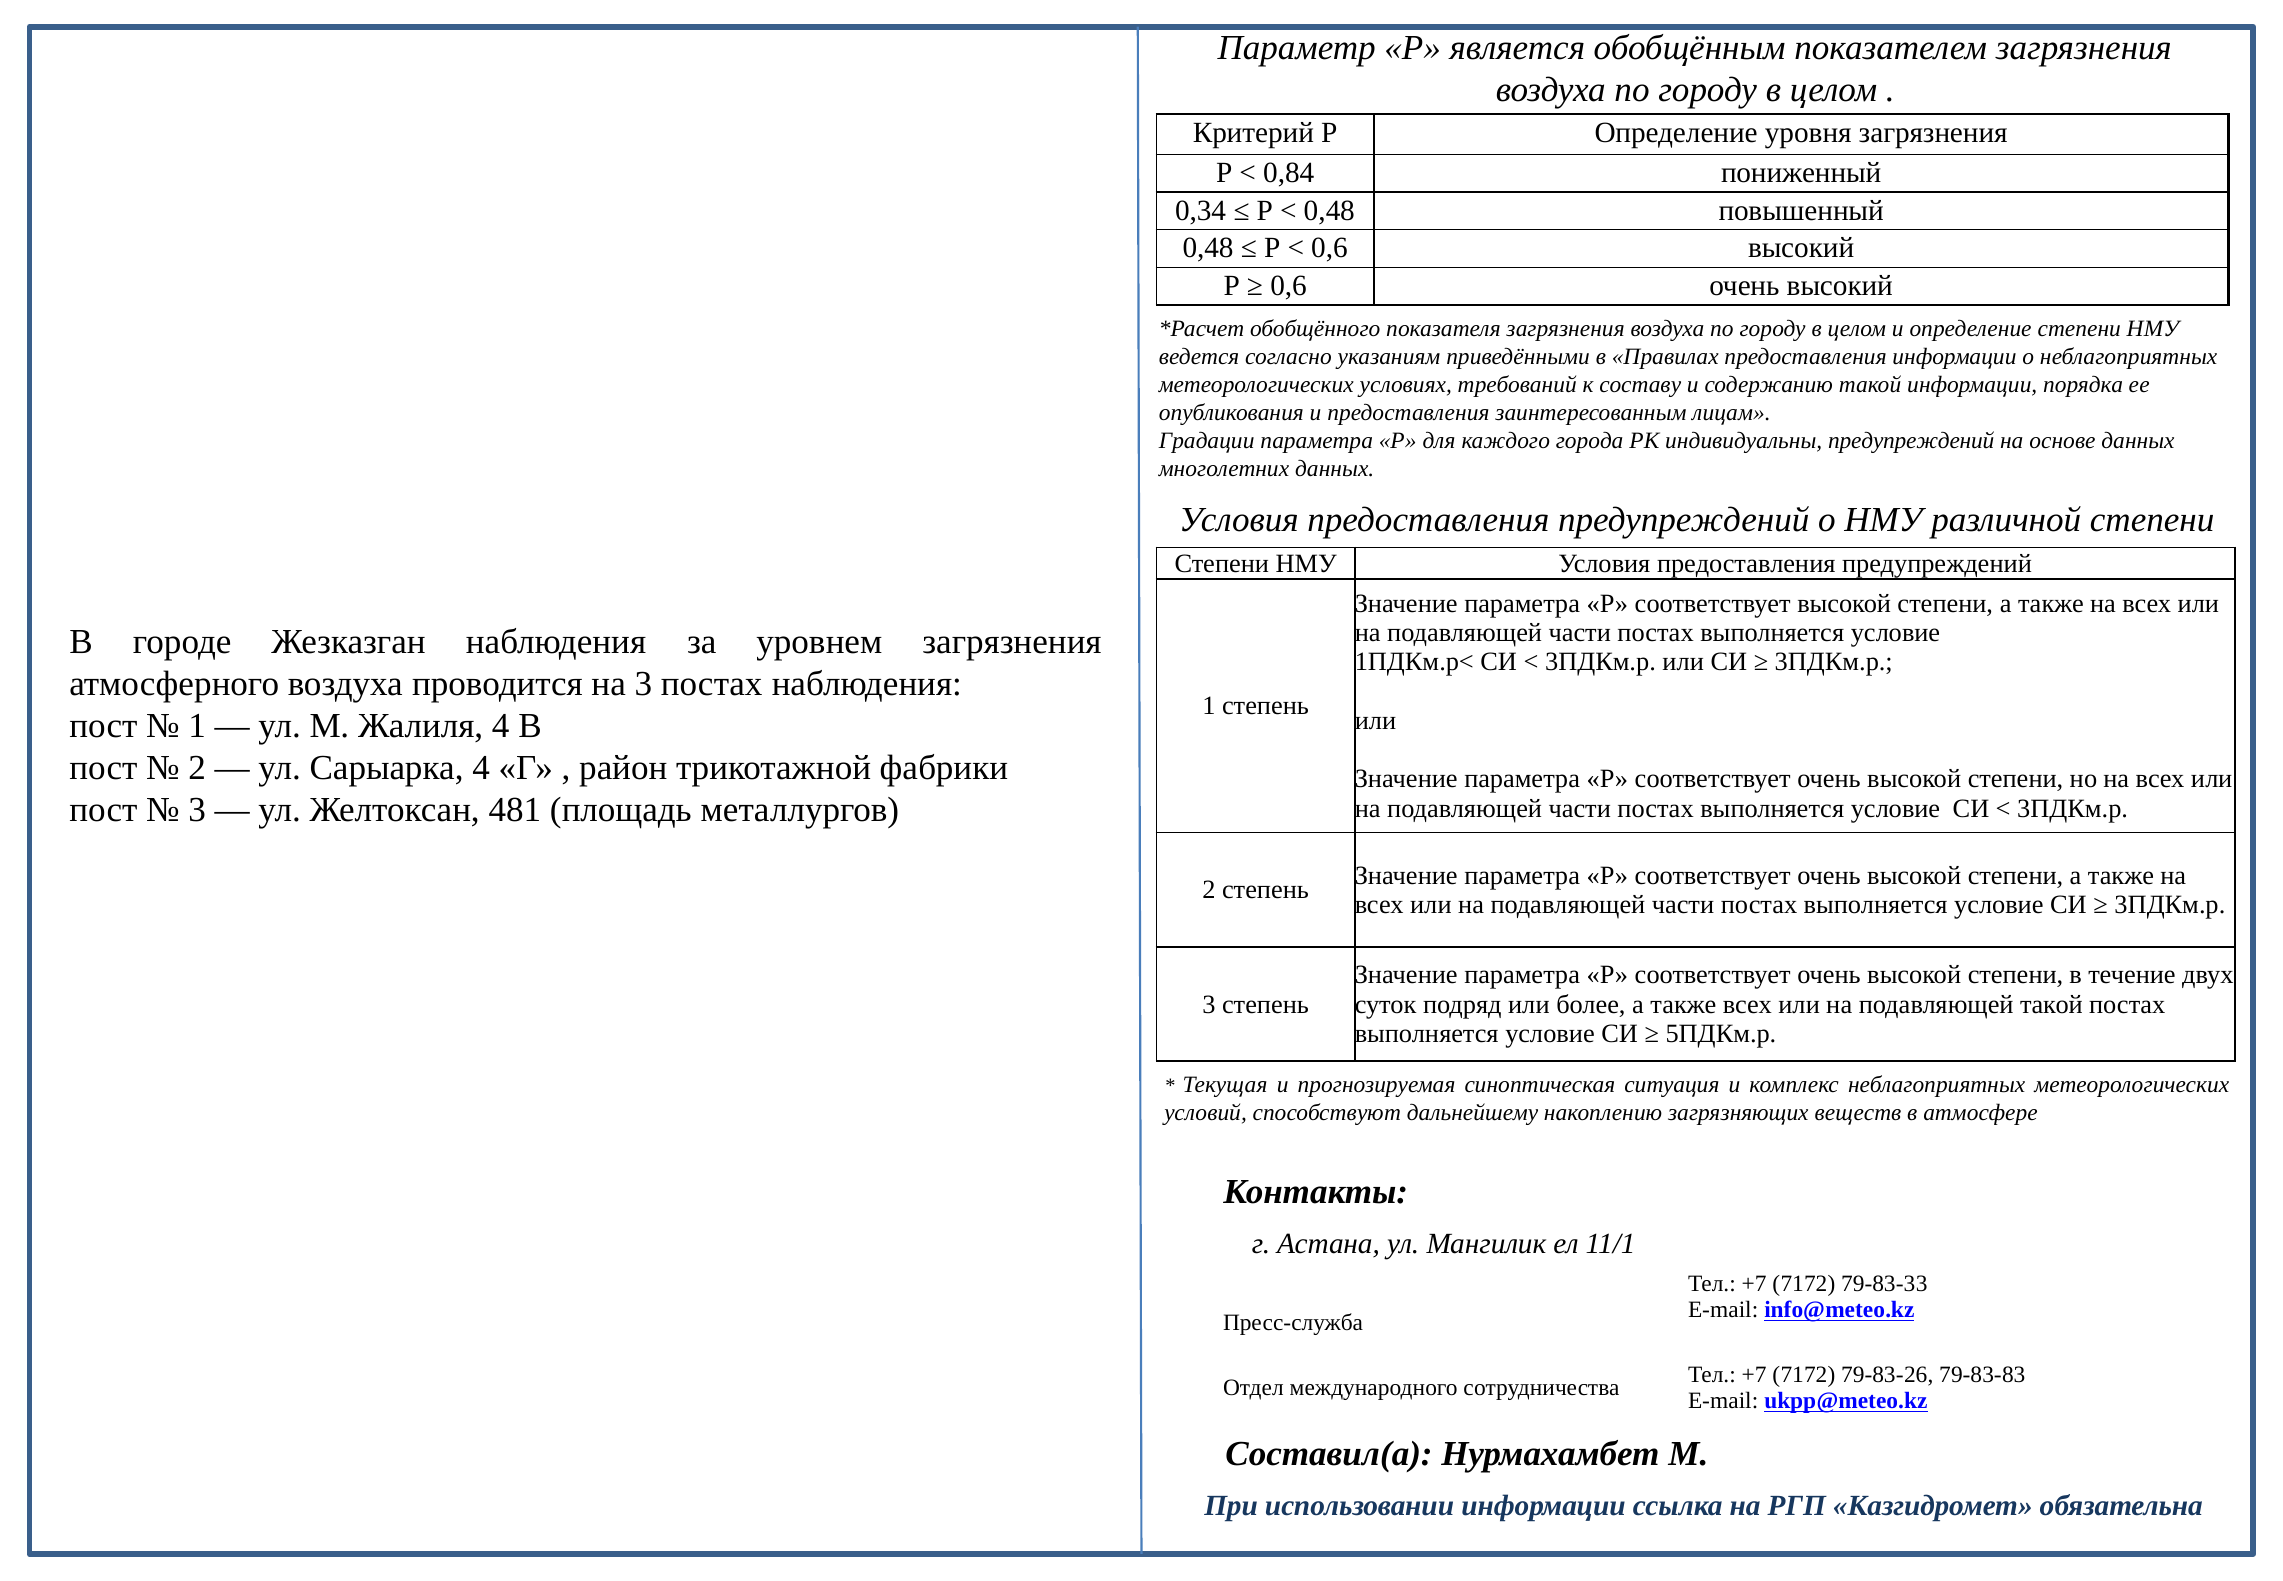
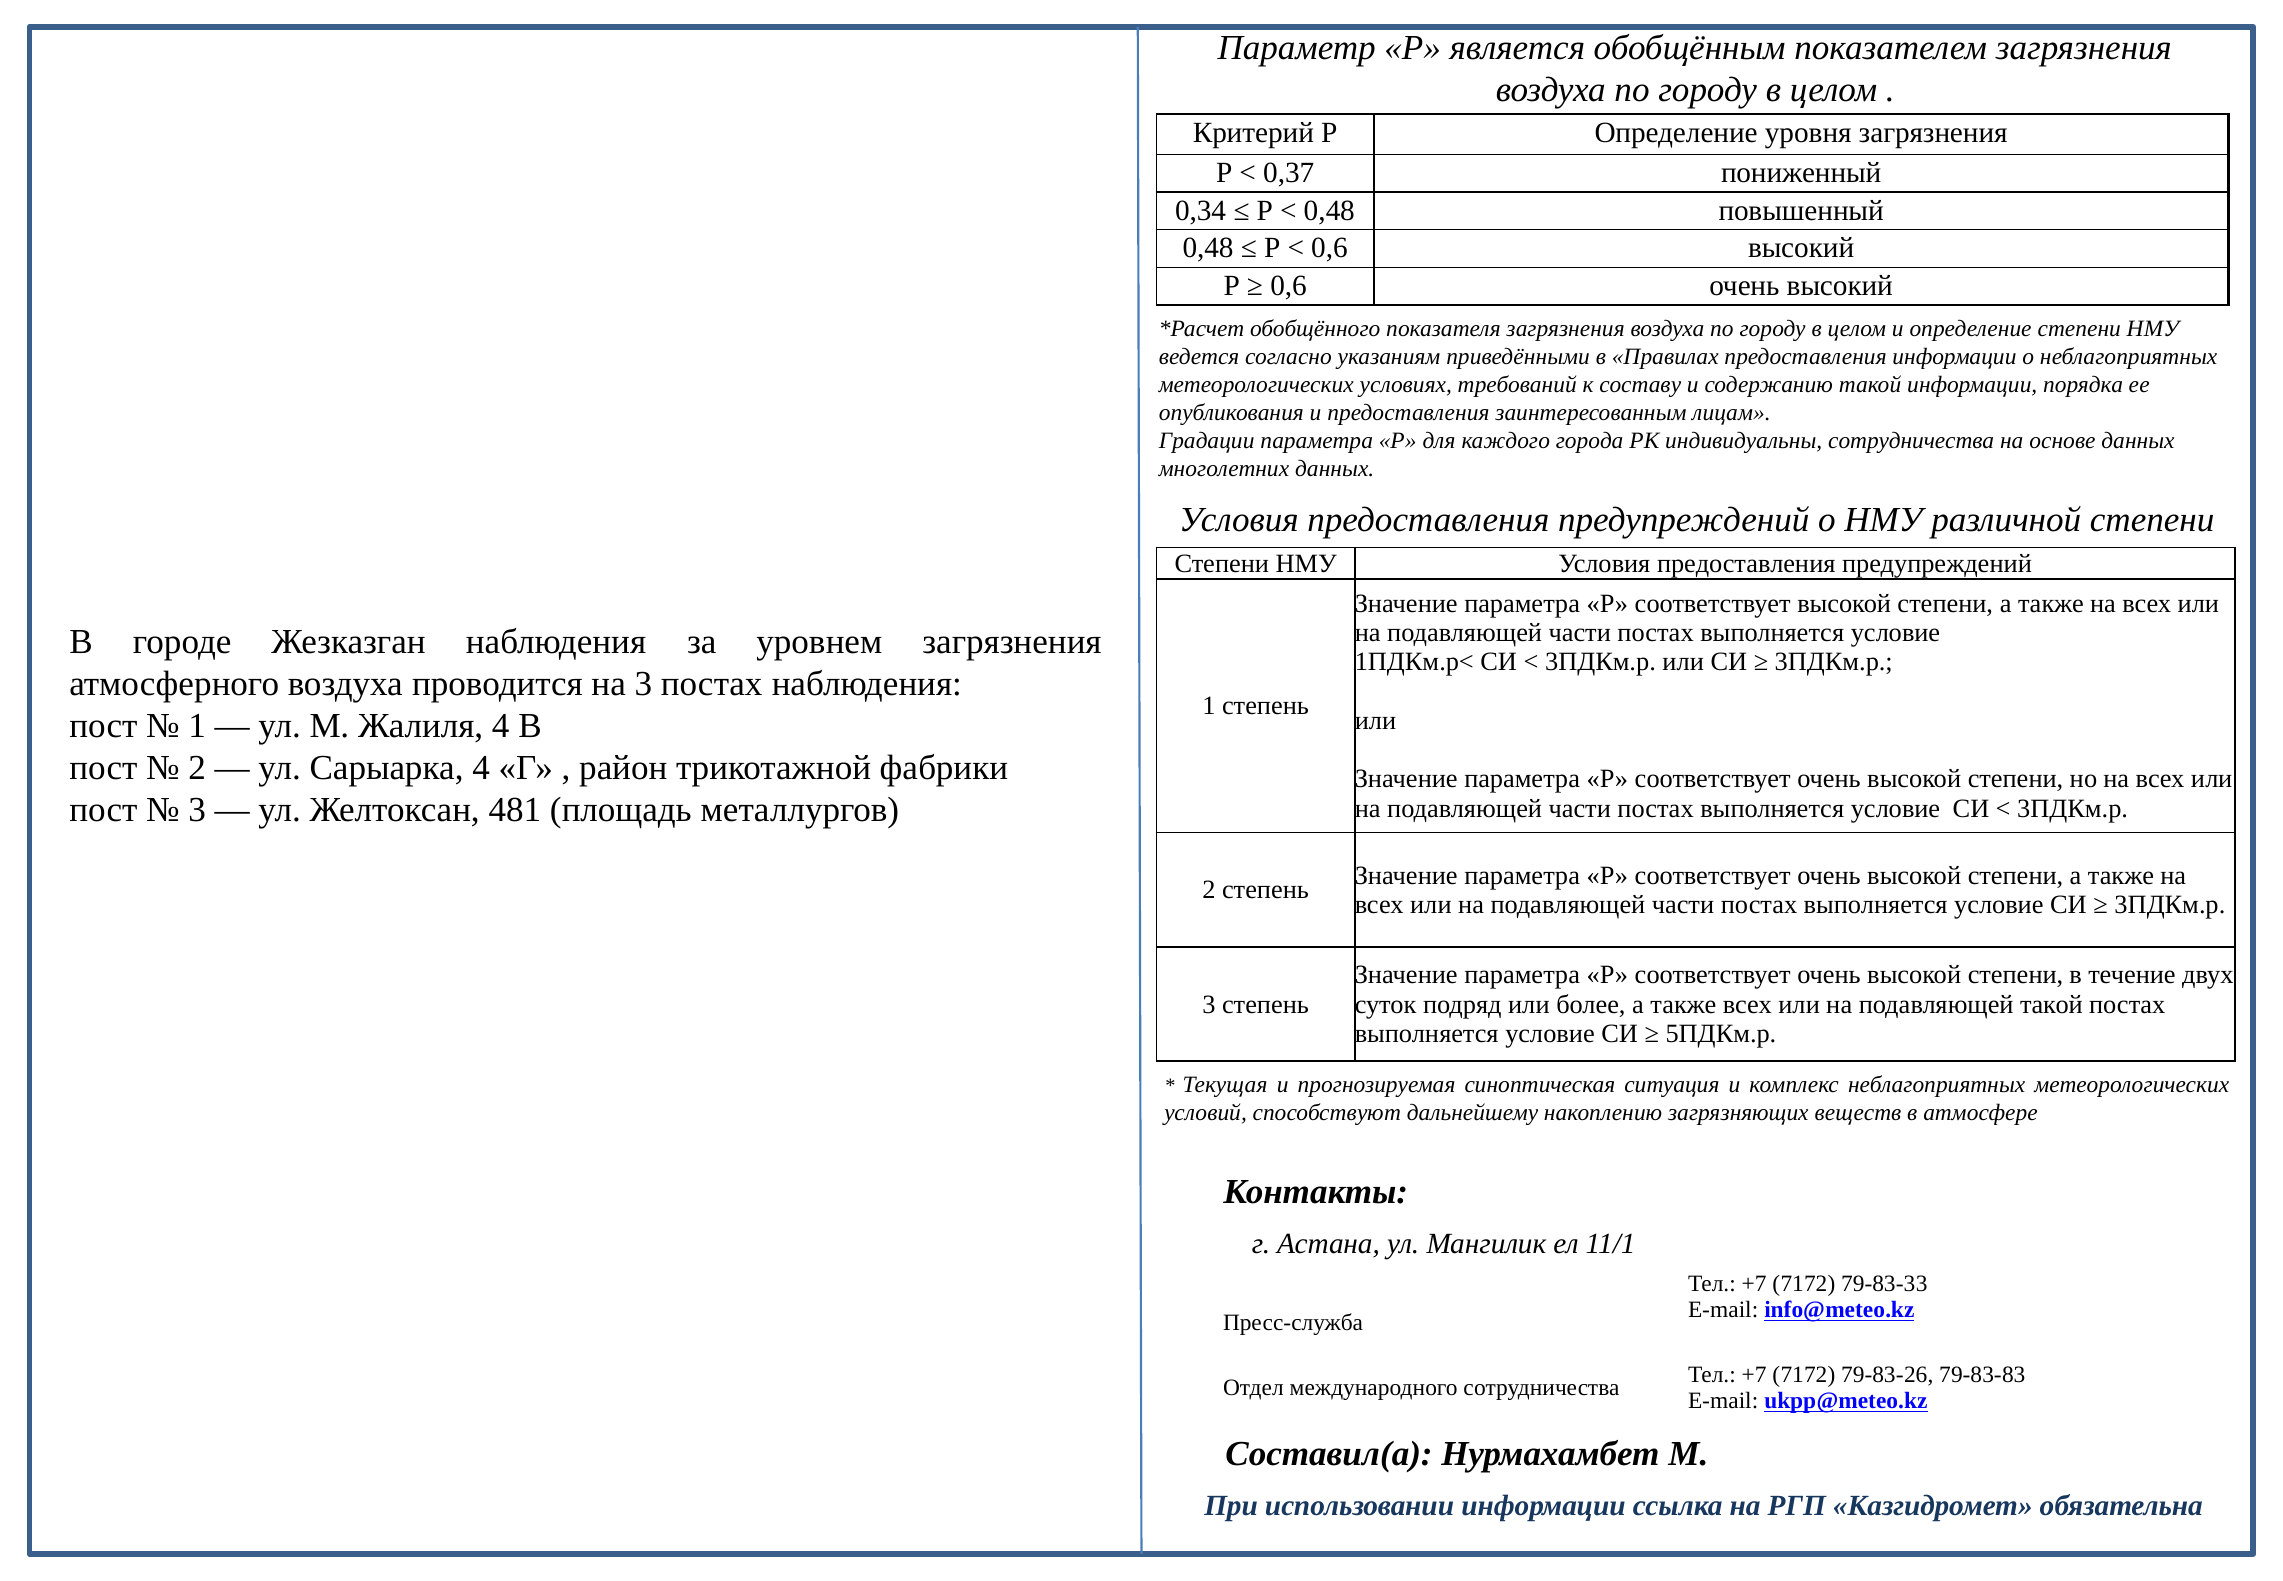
0,84: 0,84 -> 0,37
индивидуальны предупреждений: предупреждений -> сотрудничества
